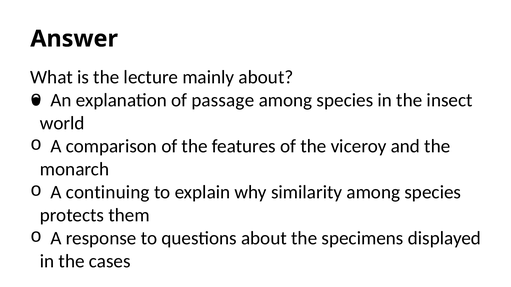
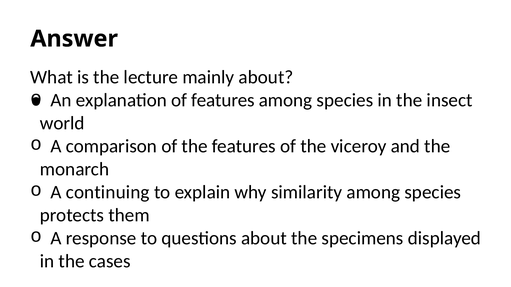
of passage: passage -> features
